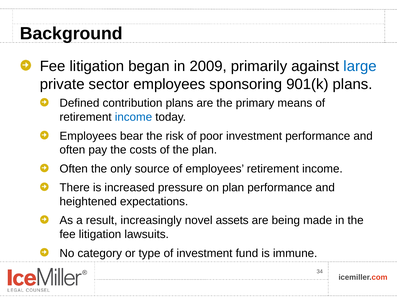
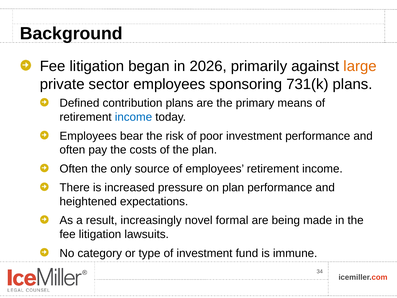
2009: 2009 -> 2026
large colour: blue -> orange
901(k: 901(k -> 731(k
assets: assets -> formal
